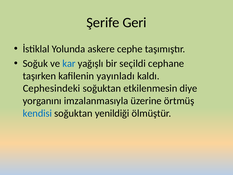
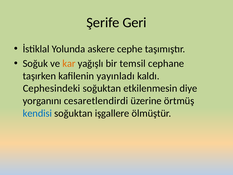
kar colour: blue -> orange
seçildi: seçildi -> temsil
imzalanmasıyla: imzalanmasıyla -> cesaretlendirdi
yenildiği: yenildiği -> işgallere
